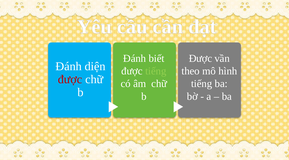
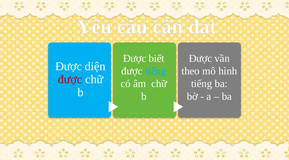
Đánh at (135, 59): Đánh -> Được
Đánh at (69, 67): Đánh -> Được
tiếng at (156, 71) colour: light green -> light blue
